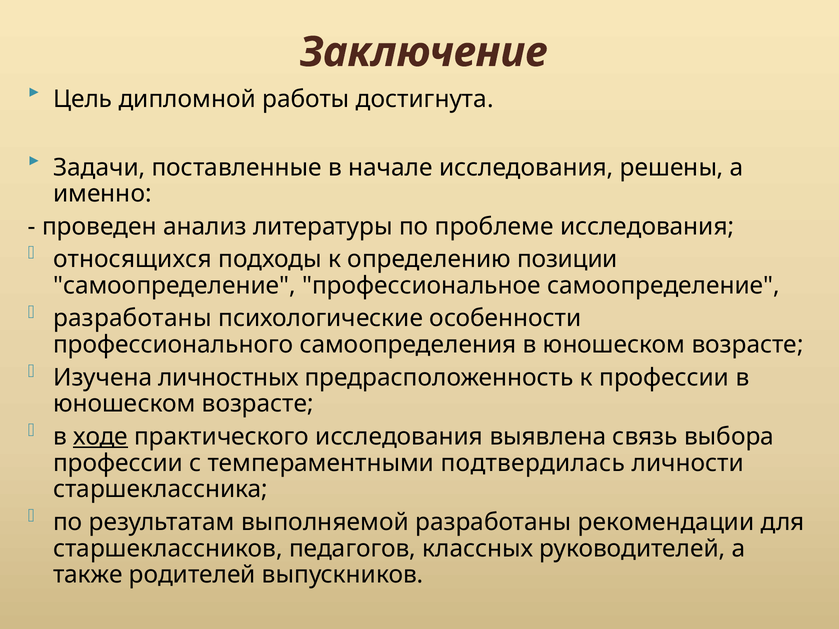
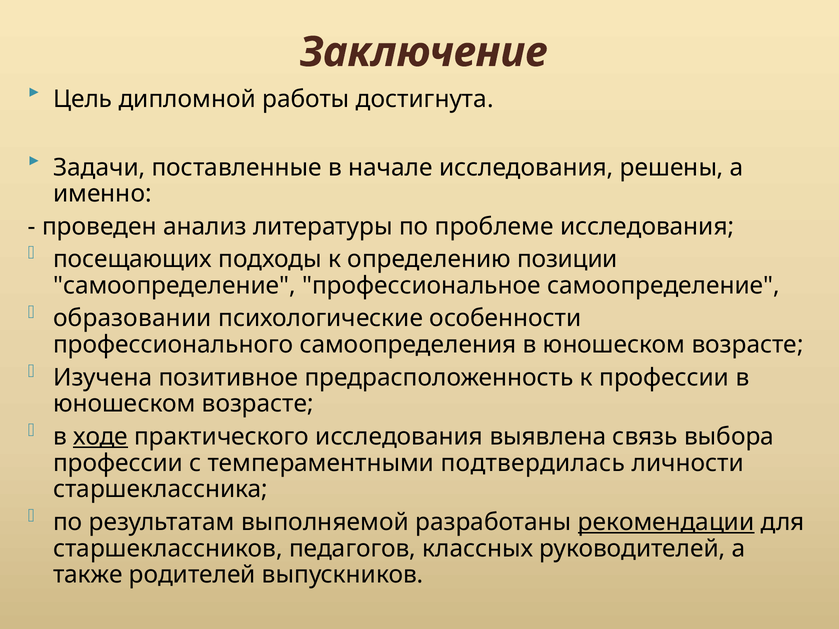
относящихся: относящихся -> посещающих
разработаны at (132, 318): разработаны -> образовании
личностных: личностных -> позитивное
рекомендации underline: none -> present
